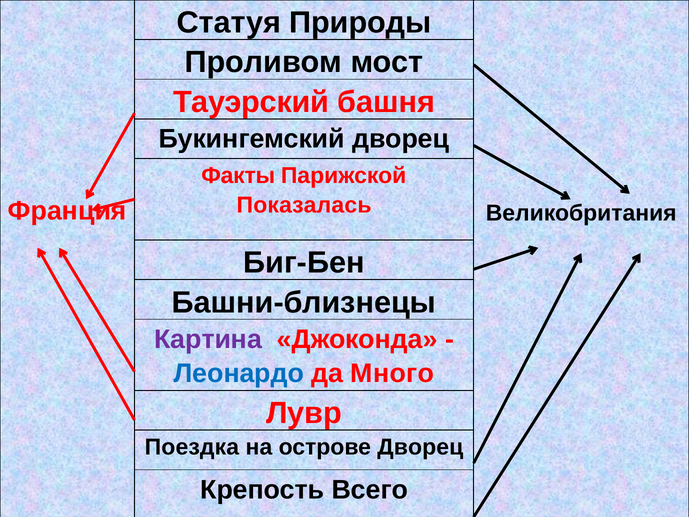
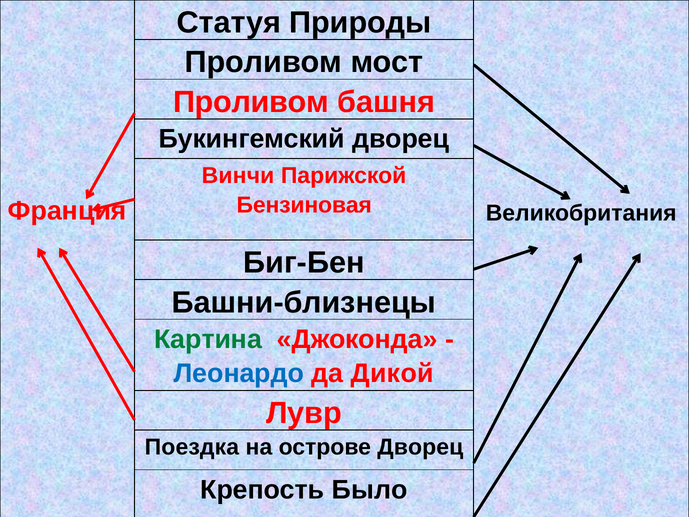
Тауэрский at (251, 102): Тауэрский -> Проливом
Факты: Факты -> Винчи
Показалась: Показалась -> Бензиновая
Картина colour: purple -> green
Много: Много -> Дикой
Всего: Всего -> Было
